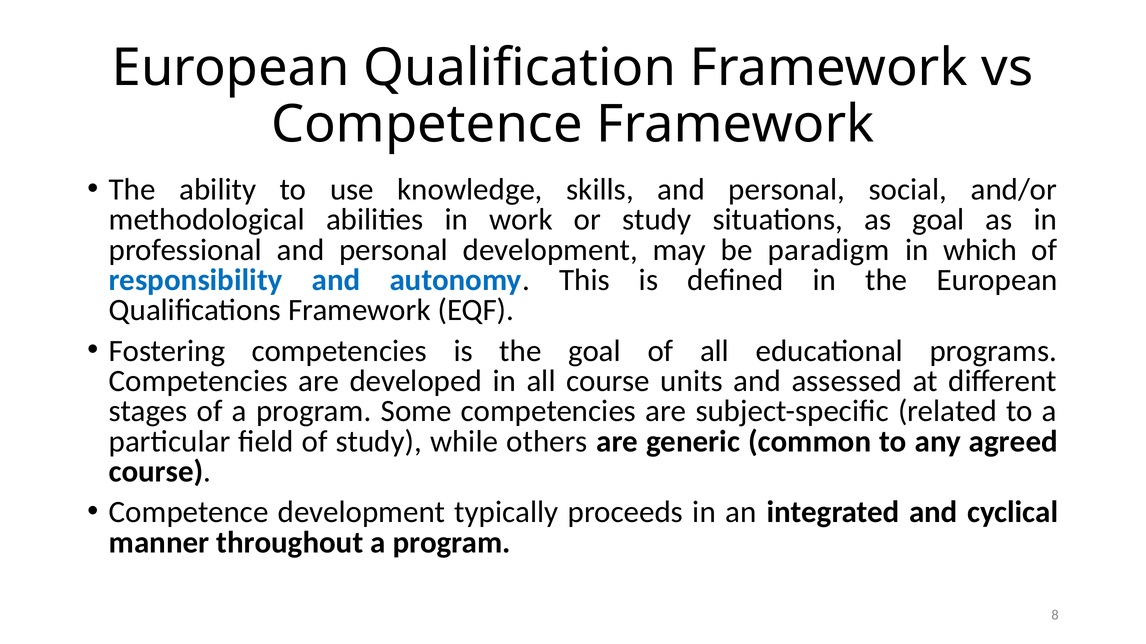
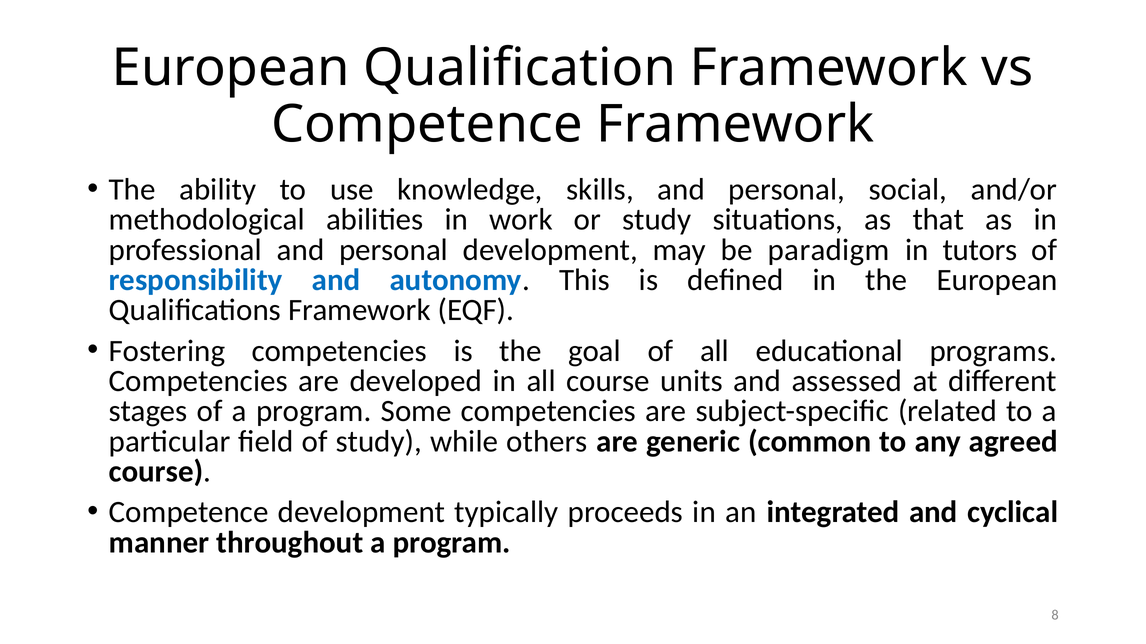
as goal: goal -> that
which: which -> tutors
